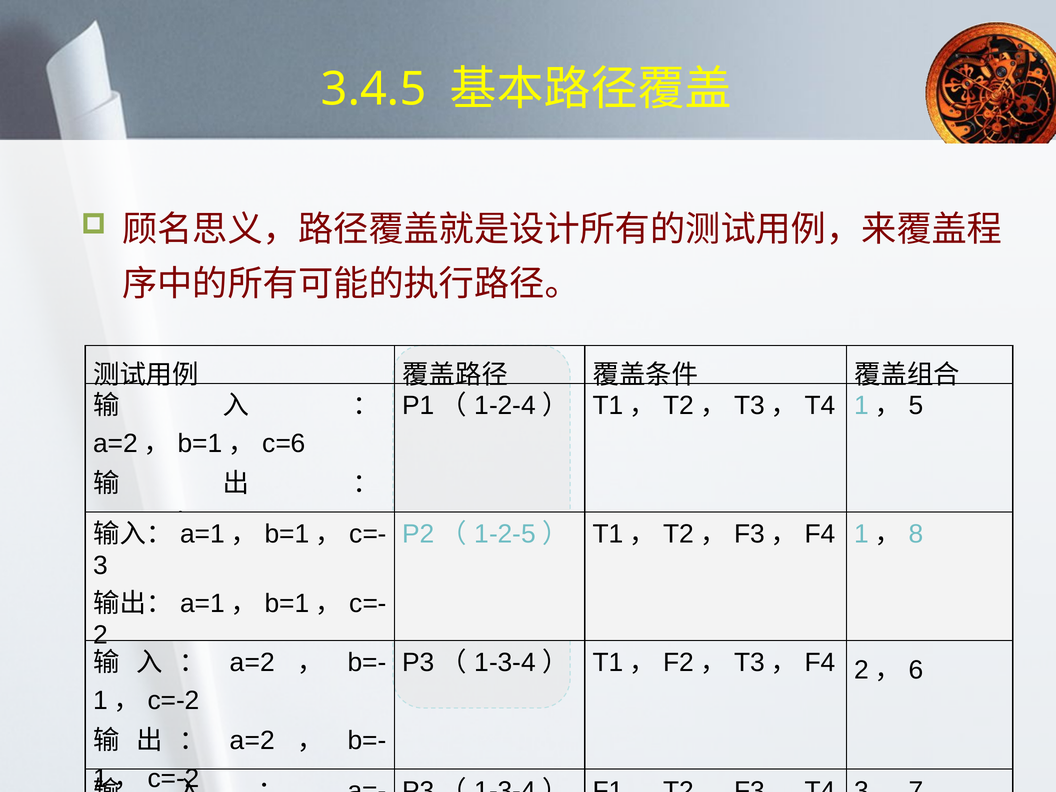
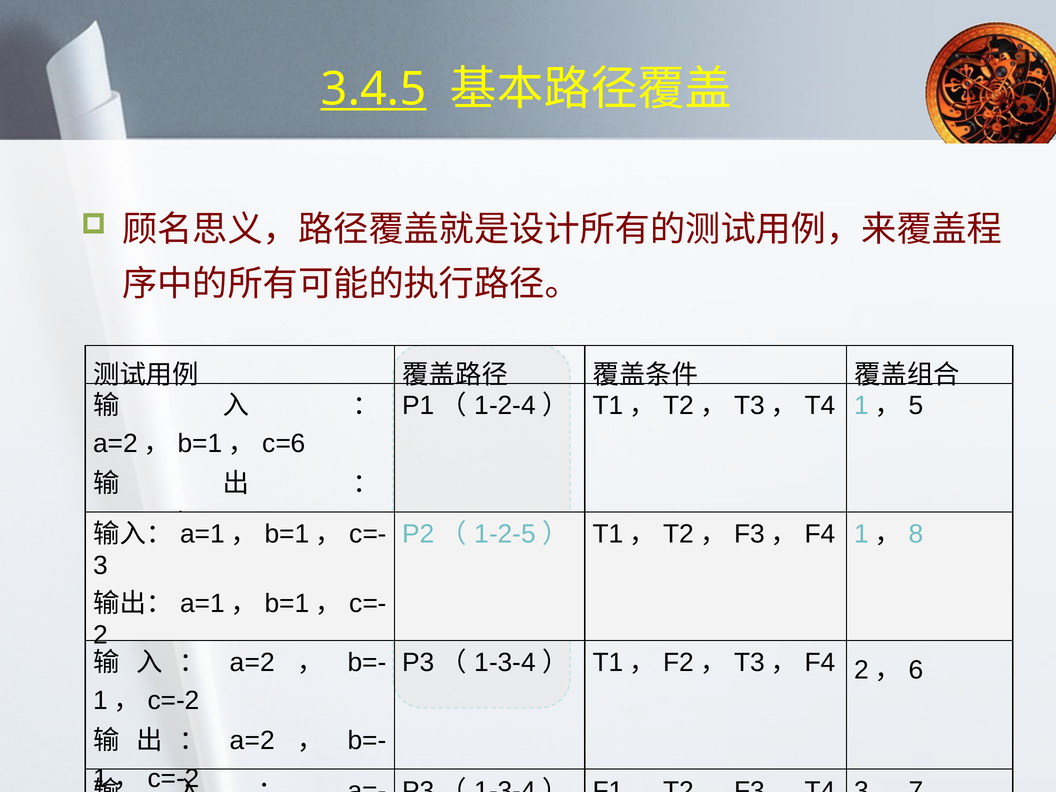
3.4.5 underline: none -> present
